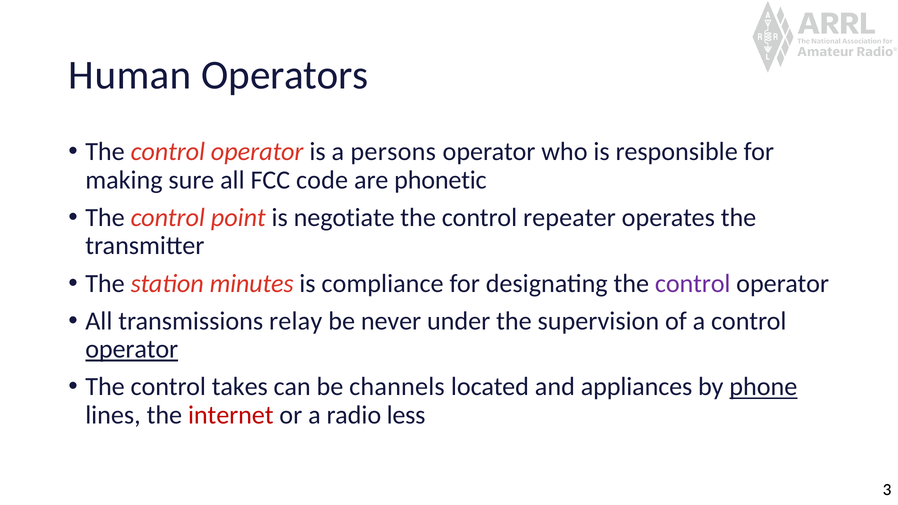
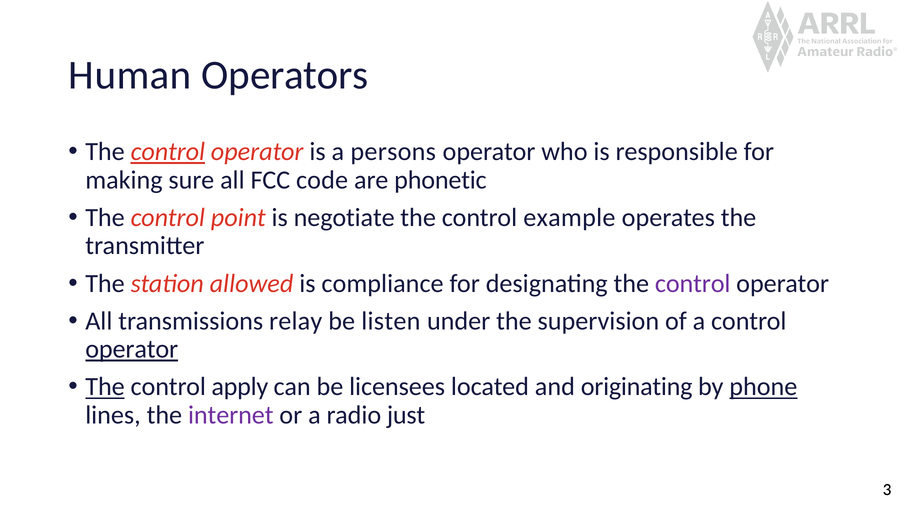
control at (168, 152) underline: none -> present
repeater: repeater -> example
minutes: minutes -> allowed
never: never -> listen
The at (105, 387) underline: none -> present
takes: takes -> apply
channels: channels -> licensees
appliances: appliances -> originating
internet colour: red -> purple
less: less -> just
